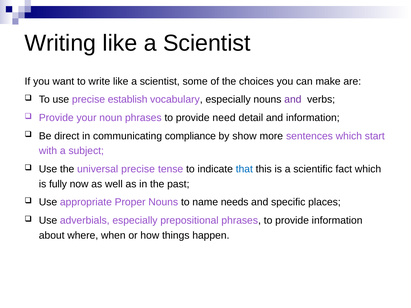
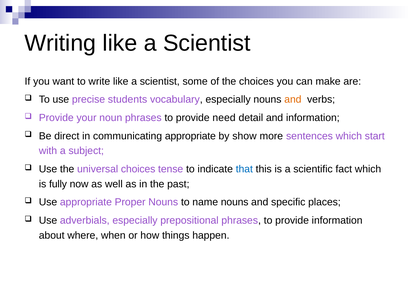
establish: establish -> students
and at (293, 100) colour: purple -> orange
communicating compliance: compliance -> appropriate
universal precise: precise -> choices
name needs: needs -> nouns
